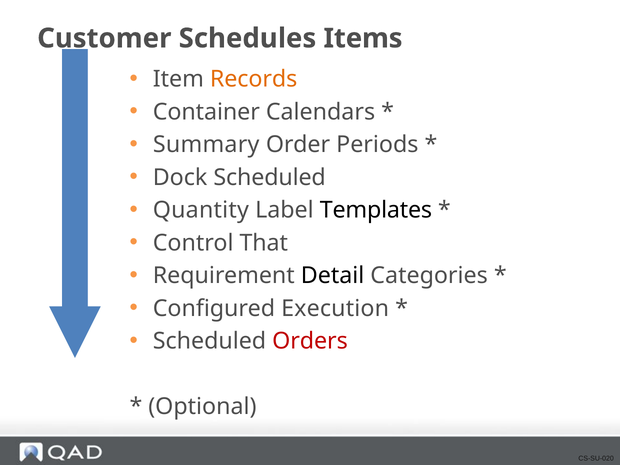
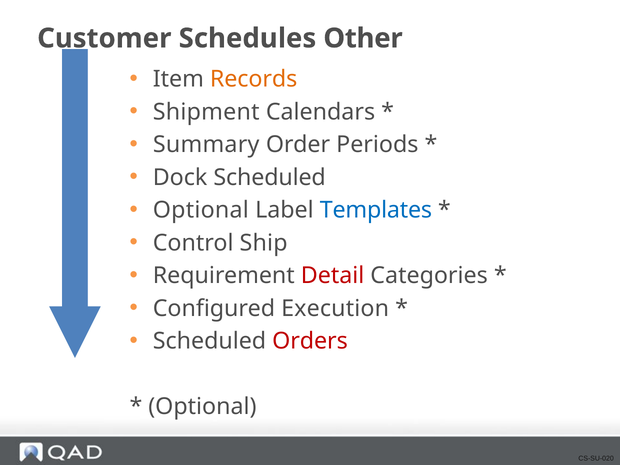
Items: Items -> Other
Container: Container -> Shipment
Quantity at (201, 210): Quantity -> Optional
Templates colour: black -> blue
That: That -> Ship
Detail colour: black -> red
